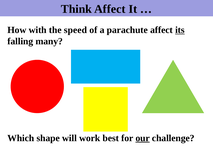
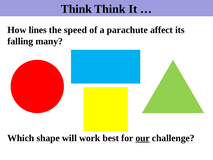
Think Affect: Affect -> Think
with: with -> lines
its underline: present -> none
